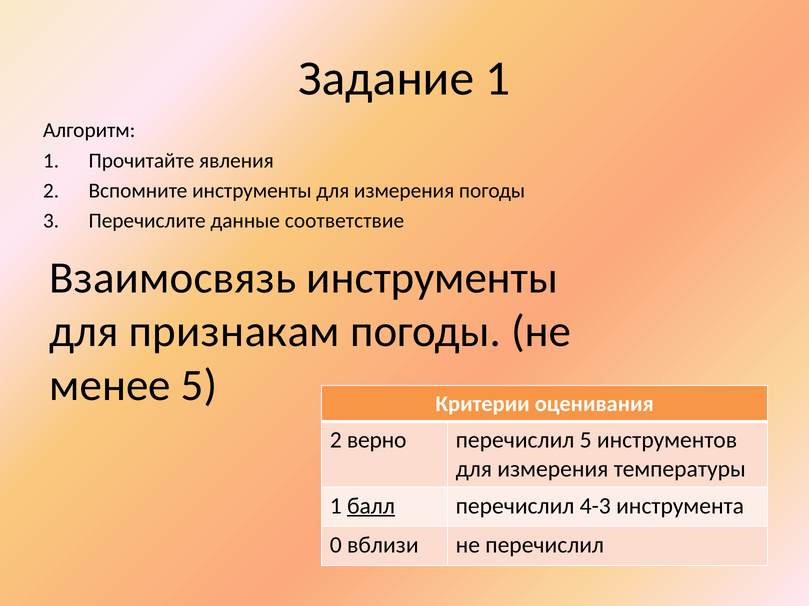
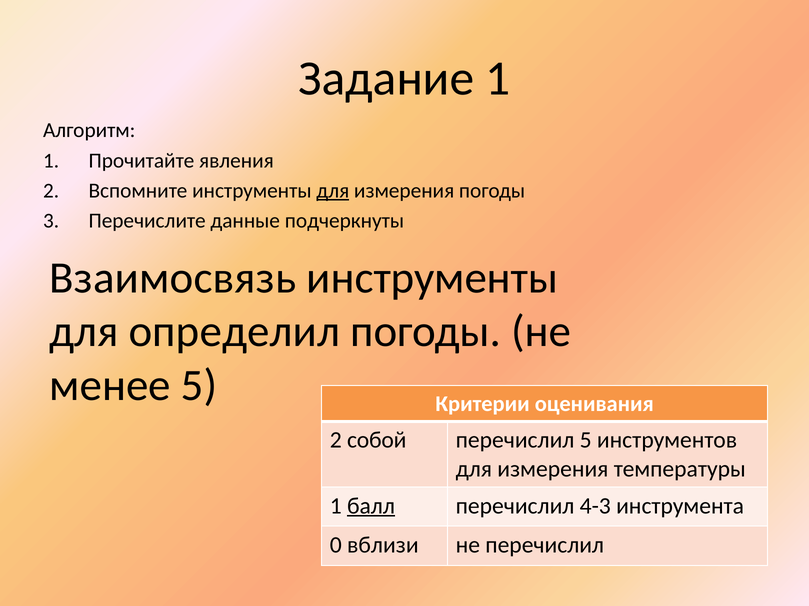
для at (333, 191) underline: none -> present
соответствие: соответствие -> подчеркнуты
признакам: признакам -> определил
верно: верно -> собой
